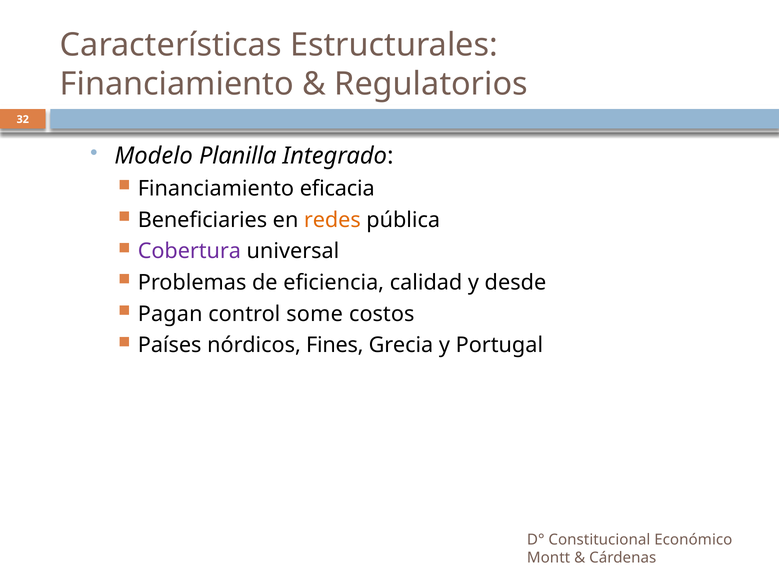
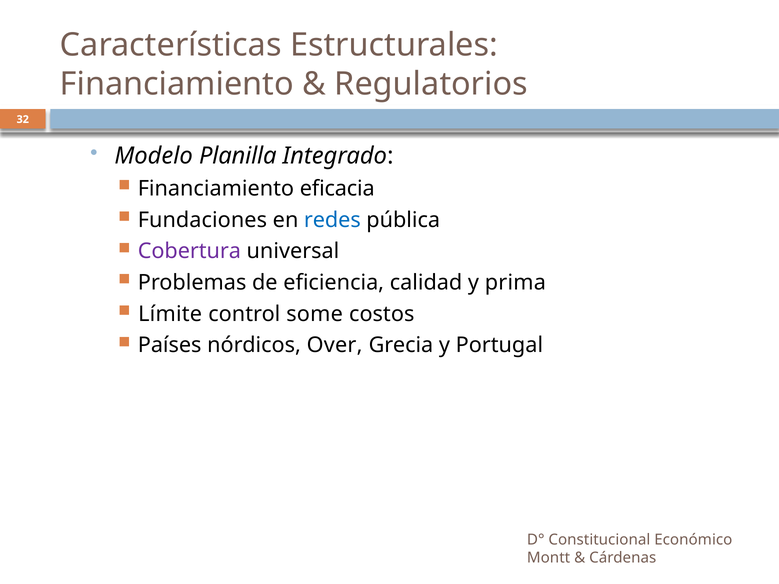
Beneficiaries: Beneficiaries -> Fundaciones
redes colour: orange -> blue
desde: desde -> prima
Pagan: Pagan -> Límite
Fines: Fines -> Over
